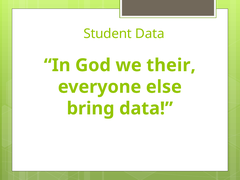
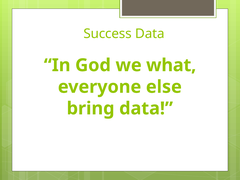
Student: Student -> Success
their: their -> what
